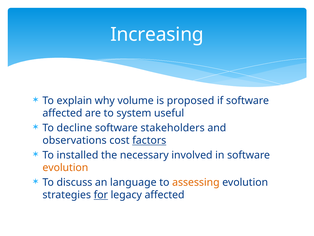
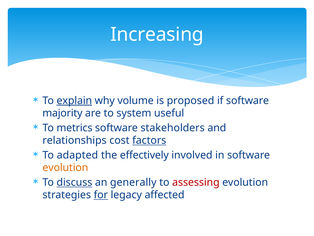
explain underline: none -> present
affected at (62, 113): affected -> majority
decline: decline -> metrics
observations: observations -> relationships
installed: installed -> adapted
necessary: necessary -> effectively
discuss underline: none -> present
language: language -> generally
assessing colour: orange -> red
